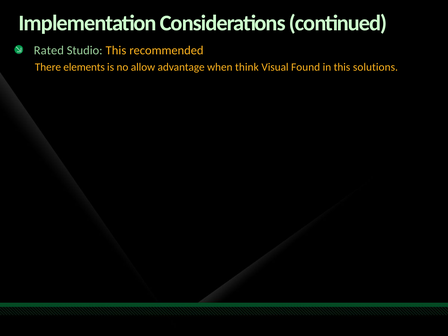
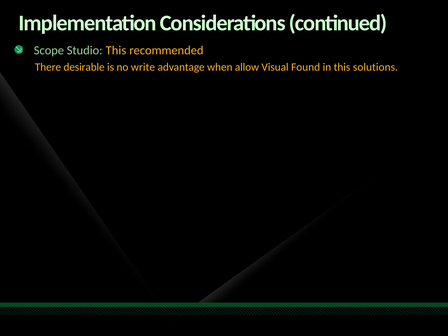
Rated: Rated -> Scope
elements: elements -> desirable
allow: allow -> write
think: think -> allow
